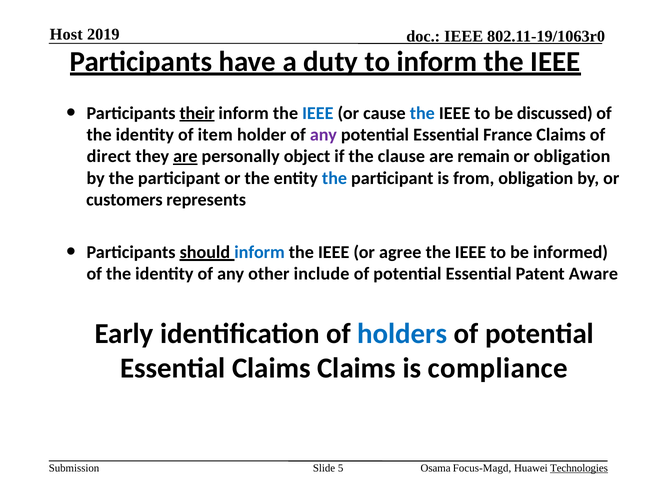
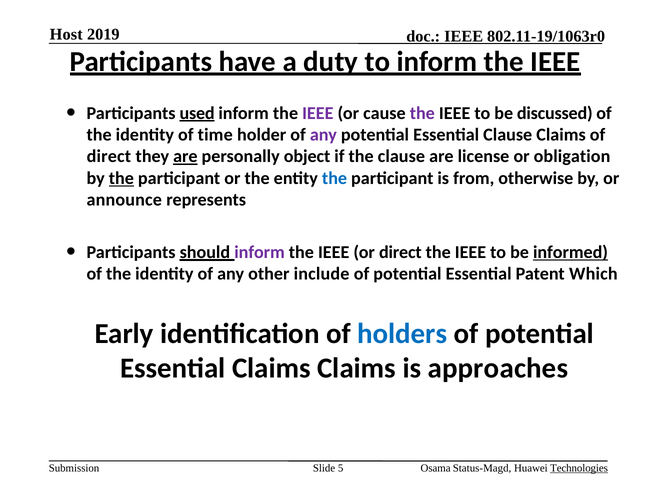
their: their -> used
IEEE at (318, 113) colour: blue -> purple
the at (422, 113) colour: blue -> purple
item: item -> time
Essential France: France -> Clause
remain: remain -> license
the at (121, 178) underline: none -> present
from obligation: obligation -> otherwise
customers: customers -> announce
inform at (260, 252) colour: blue -> purple
or agree: agree -> direct
informed underline: none -> present
Aware: Aware -> Which
compliance: compliance -> approaches
Focus-Magd: Focus-Magd -> Status-Magd
